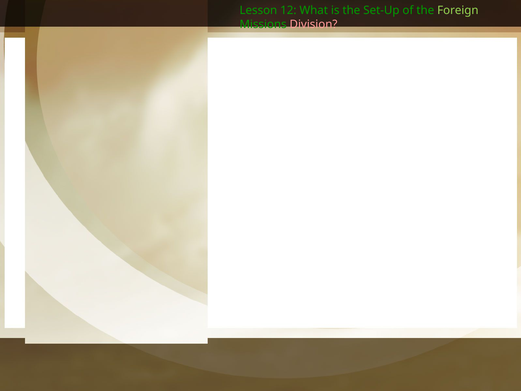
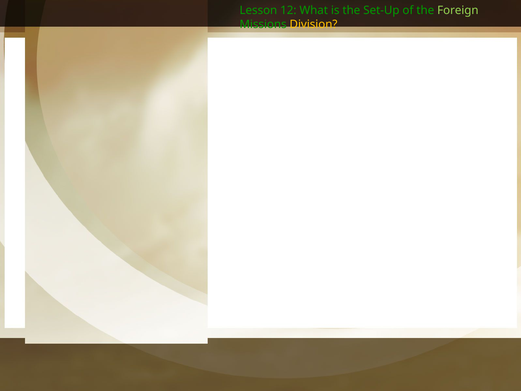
Division colour: pink -> yellow
